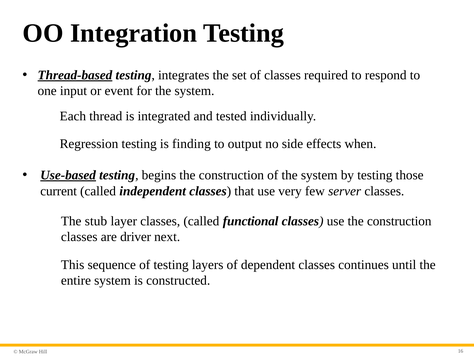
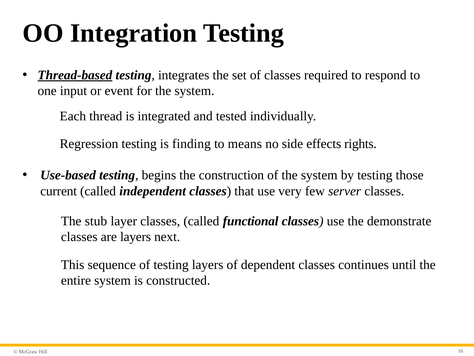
output: output -> means
when: when -> rights
Use-based underline: present -> none
use the construction: construction -> demonstrate
are driver: driver -> layers
